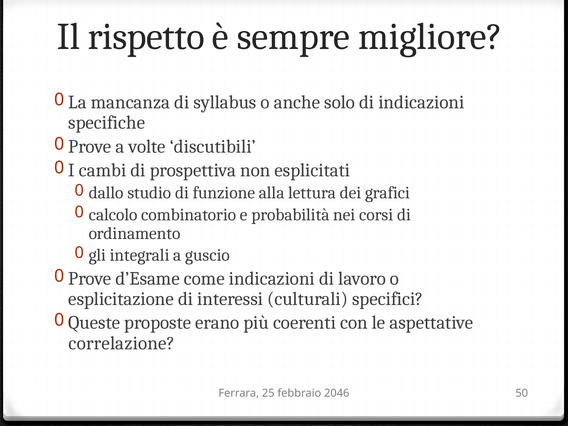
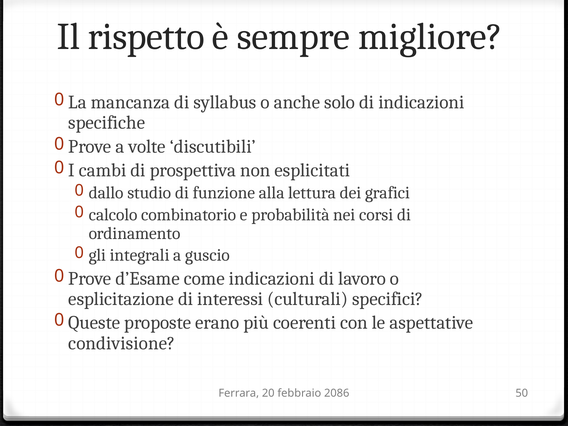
correlazione: correlazione -> condivisione
25: 25 -> 20
2046: 2046 -> 2086
